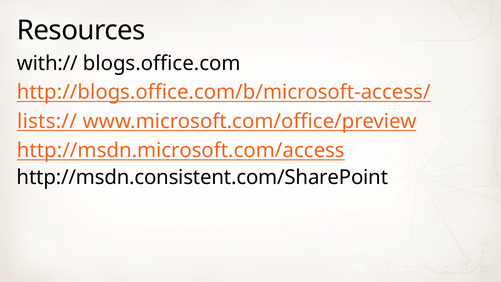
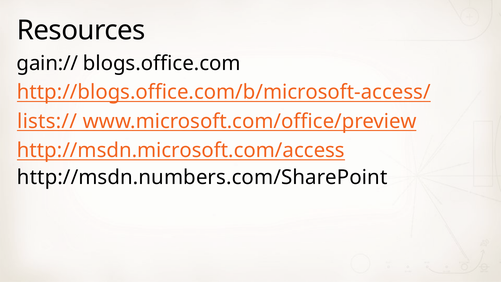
with://: with:// -> gain://
http://msdn.consistent.com/SharePoint: http://msdn.consistent.com/SharePoint -> http://msdn.numbers.com/SharePoint
